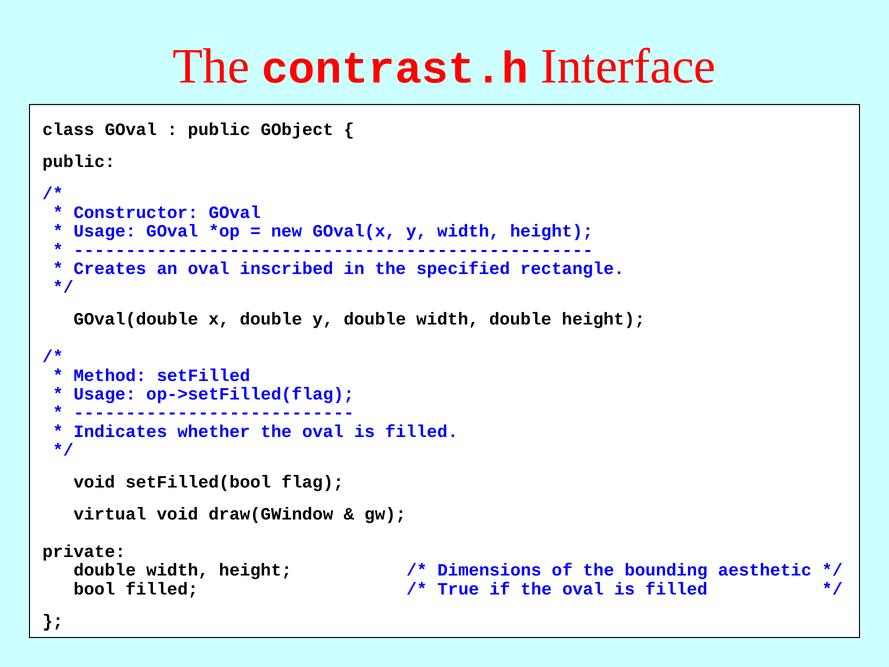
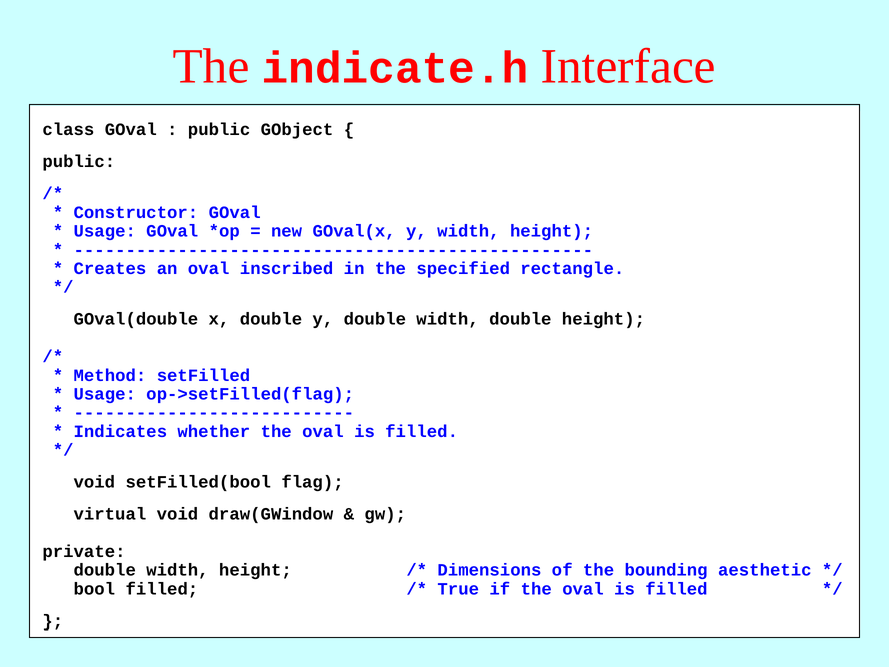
contrast.h: contrast.h -> indicate.h
